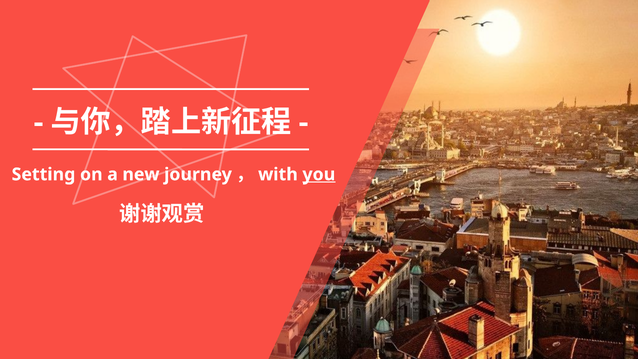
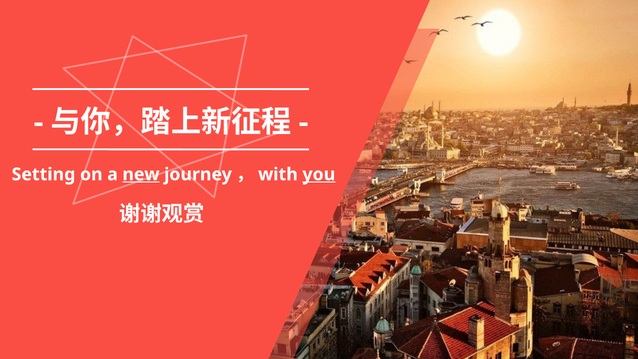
new underline: none -> present
